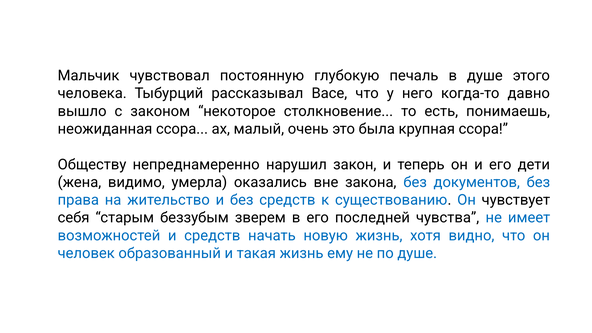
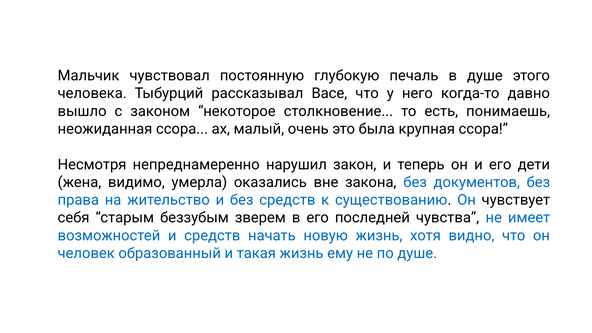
Обществу: Обществу -> Несмотря
